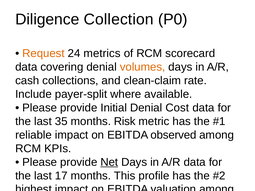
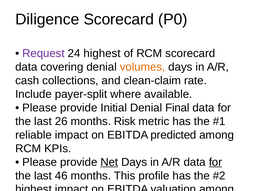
Diligence Collection: Collection -> Scorecard
Request colour: orange -> purple
24 metrics: metrics -> highest
Denial Cost: Cost -> Final
35: 35 -> 26
observed: observed -> predicted
for at (215, 162) underline: none -> present
17: 17 -> 46
